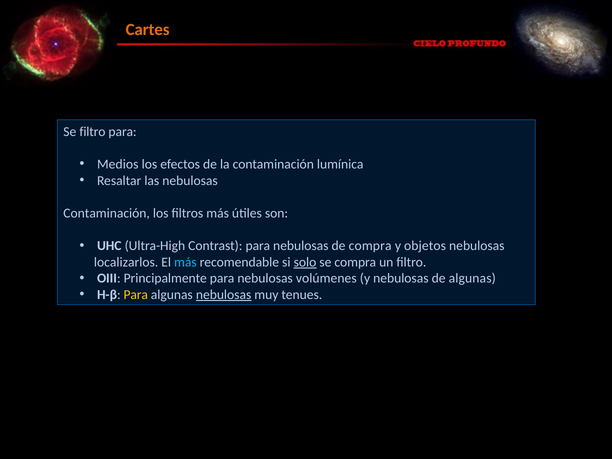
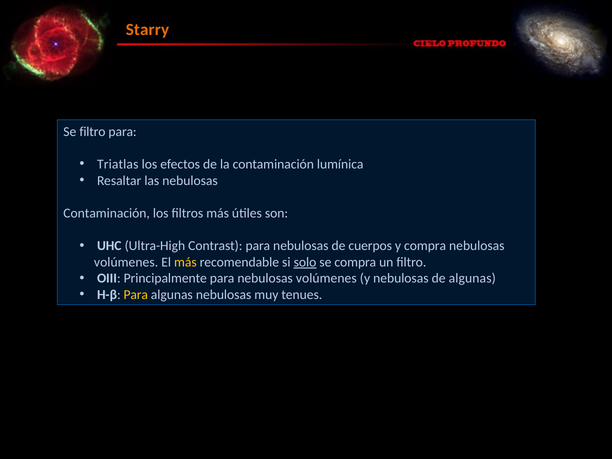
Cartes: Cartes -> Starry
Medios: Medios -> Triatlas
de compra: compra -> cuerpos
y objetos: objetos -> compra
localizarlos at (126, 262): localizarlos -> volúmenes
más at (185, 262) colour: light blue -> yellow
nebulosas at (224, 295) underline: present -> none
